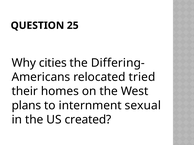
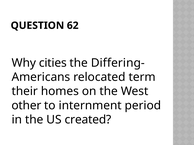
25: 25 -> 62
tried: tried -> term
plans: plans -> other
sexual: sexual -> period
